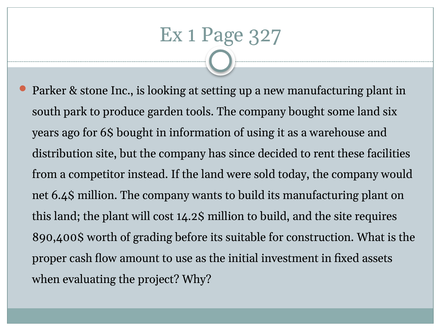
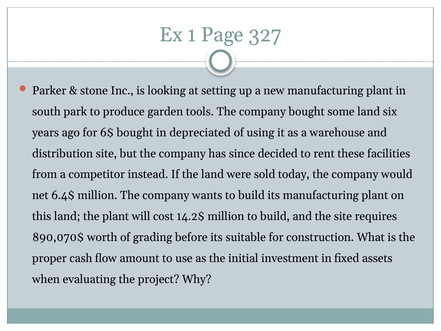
information: information -> depreciated
890,400$: 890,400$ -> 890,070$
